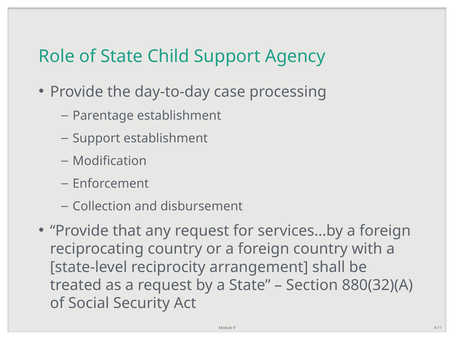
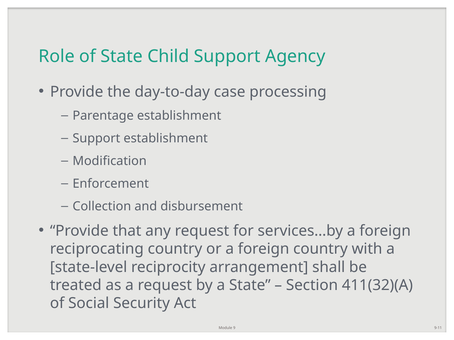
880(32)(A: 880(32)(A -> 411(32)(A
